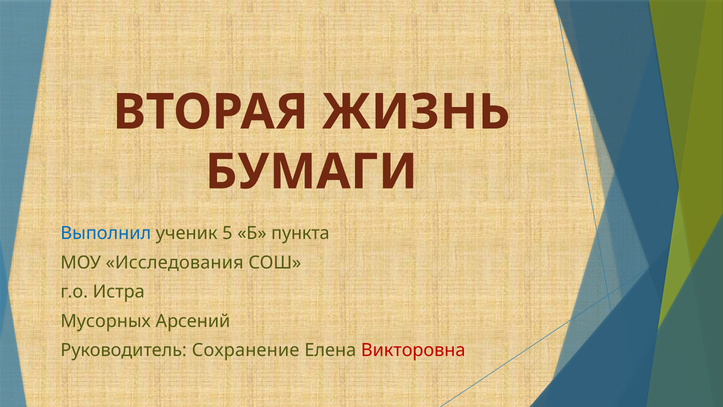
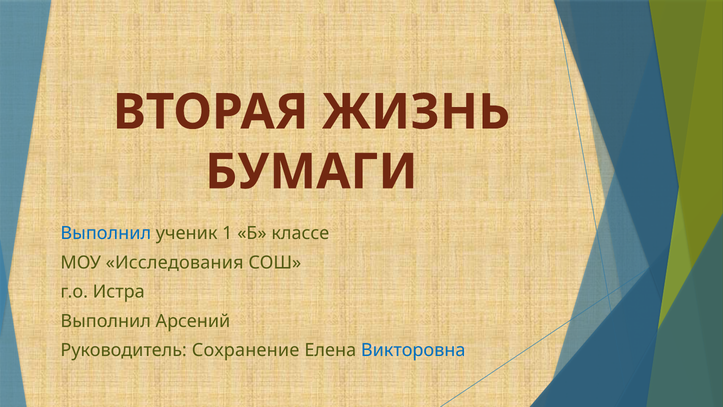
5: 5 -> 1
пункта: пункта -> классе
Мусорных at (106, 321): Мусорных -> Выполнил
Викторовна colour: red -> blue
